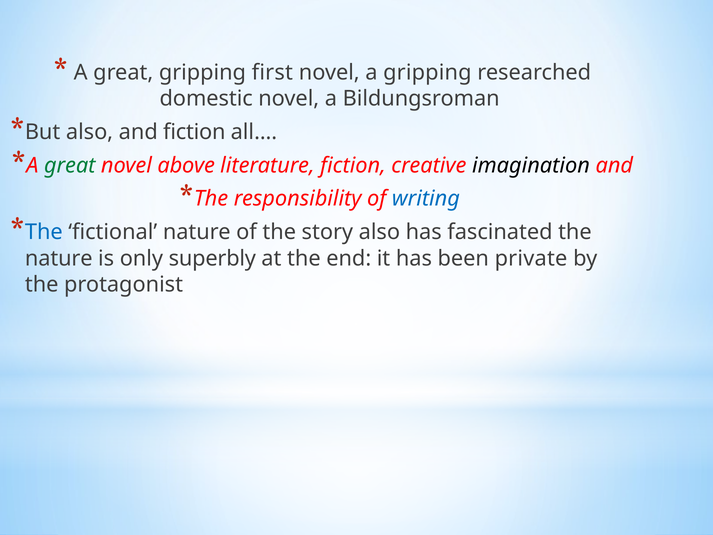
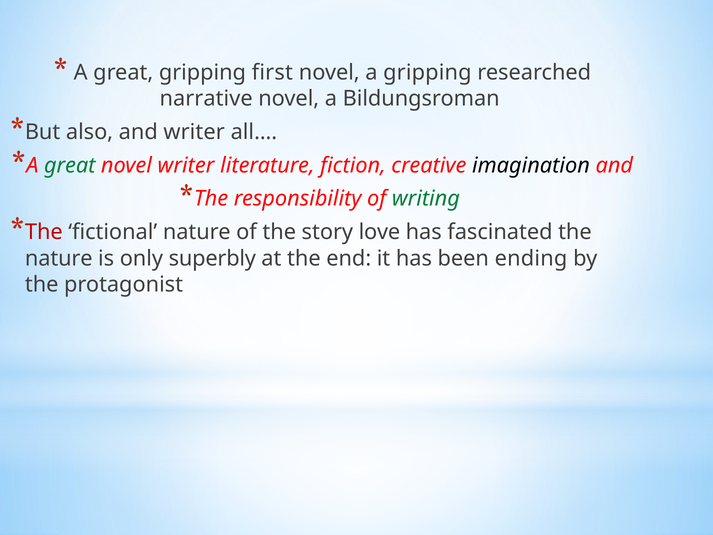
domestic: domestic -> narrative
and fiction: fiction -> writer
novel above: above -> writer
writing colour: blue -> green
The at (44, 232) colour: blue -> red
story also: also -> love
private: private -> ending
